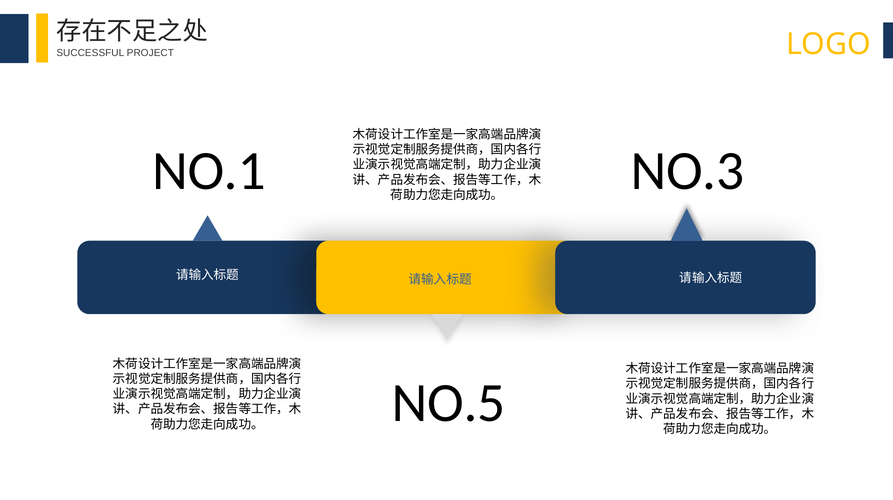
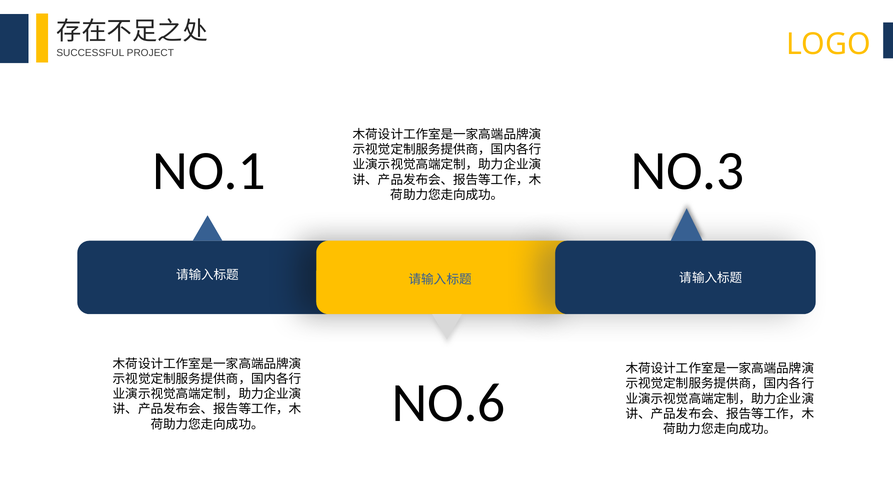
NO.5: NO.5 -> NO.6
